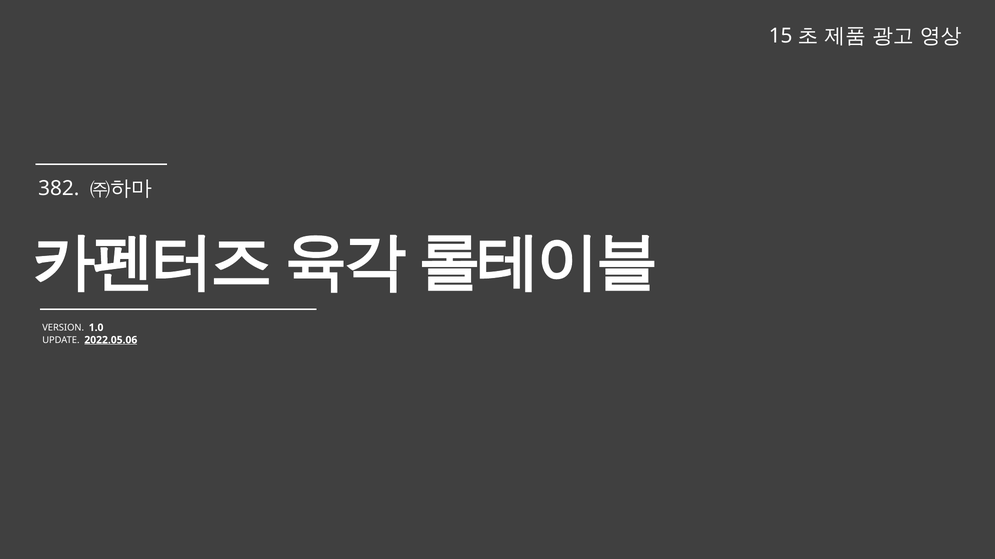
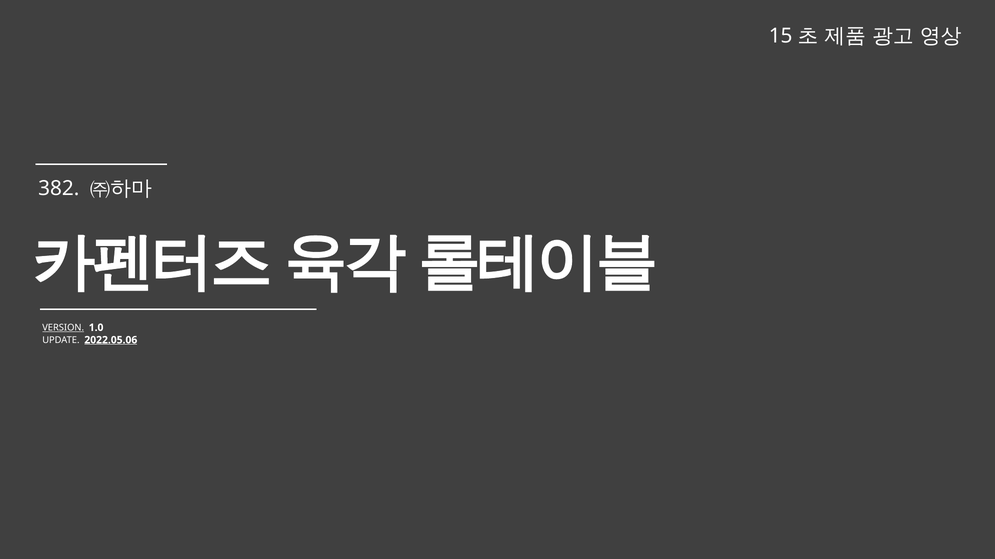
VERSION underline: none -> present
